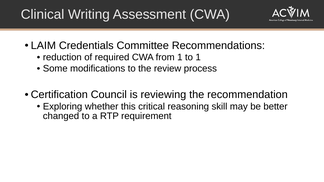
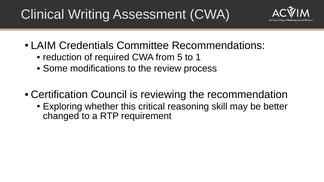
from 1: 1 -> 5
